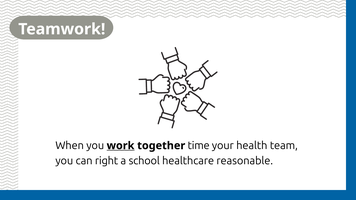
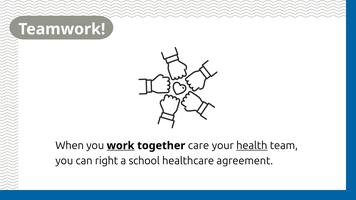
time: time -> care
health underline: none -> present
reasonable: reasonable -> agreement
